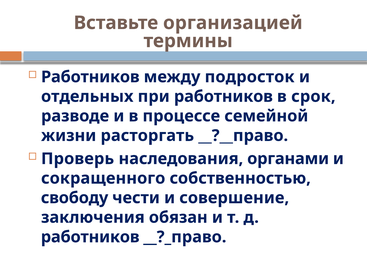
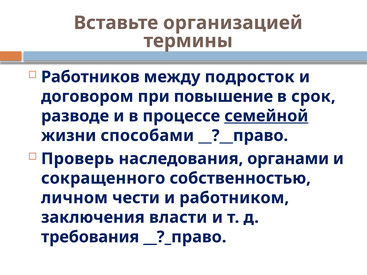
отдельных: отдельных -> договором
при работников: работников -> повышение
семейной underline: none -> present
расторгать: расторгать -> способами
свободу: свободу -> личном
совершение: совершение -> работником
обязан: обязан -> власти
работников at (90, 237): работников -> требования
